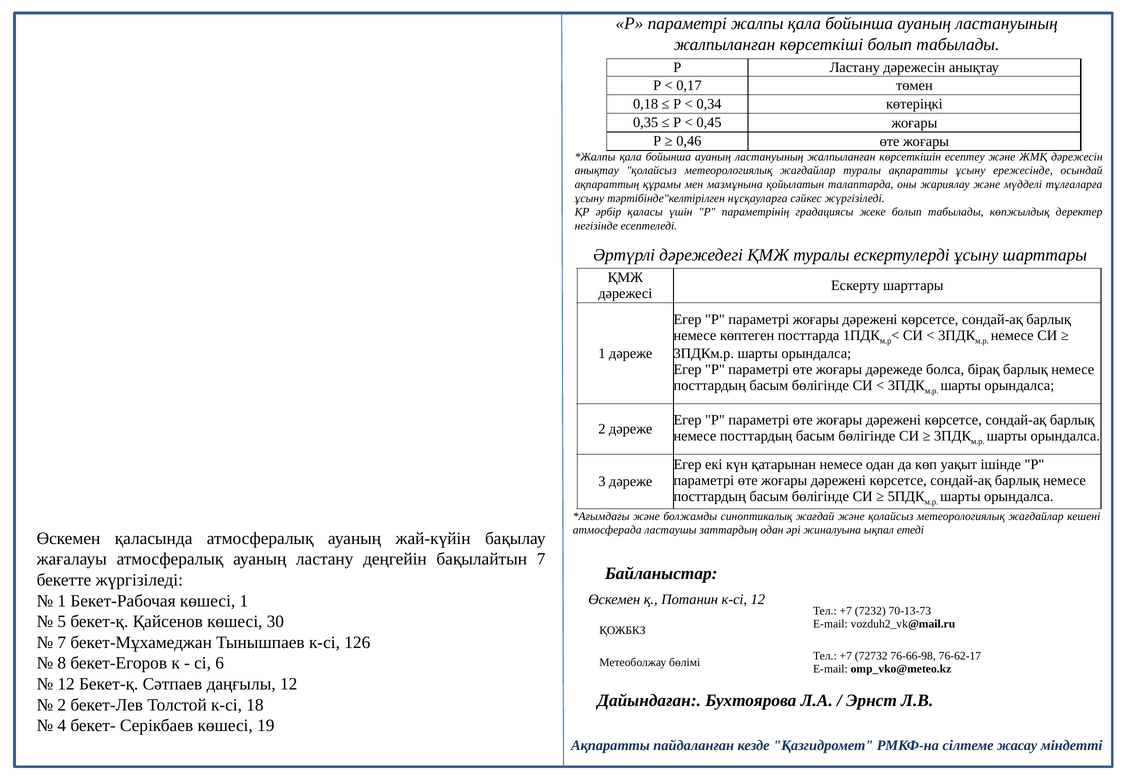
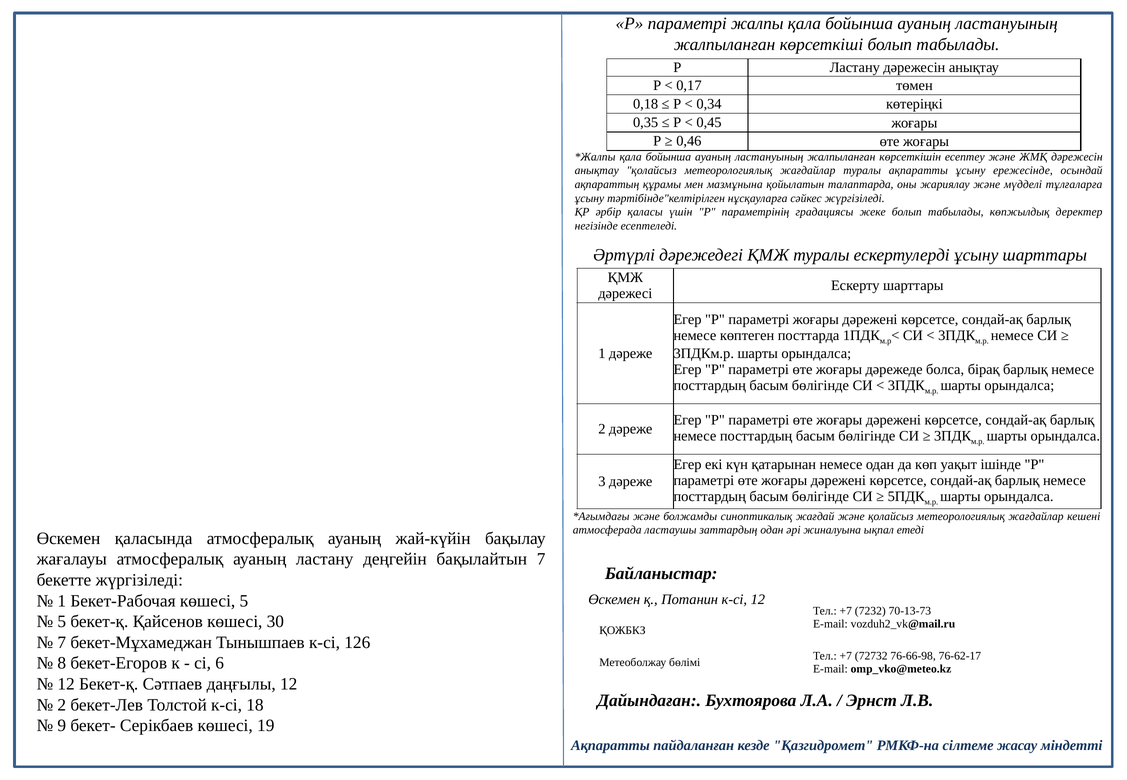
көшесі 1: 1 -> 5
4: 4 -> 9
